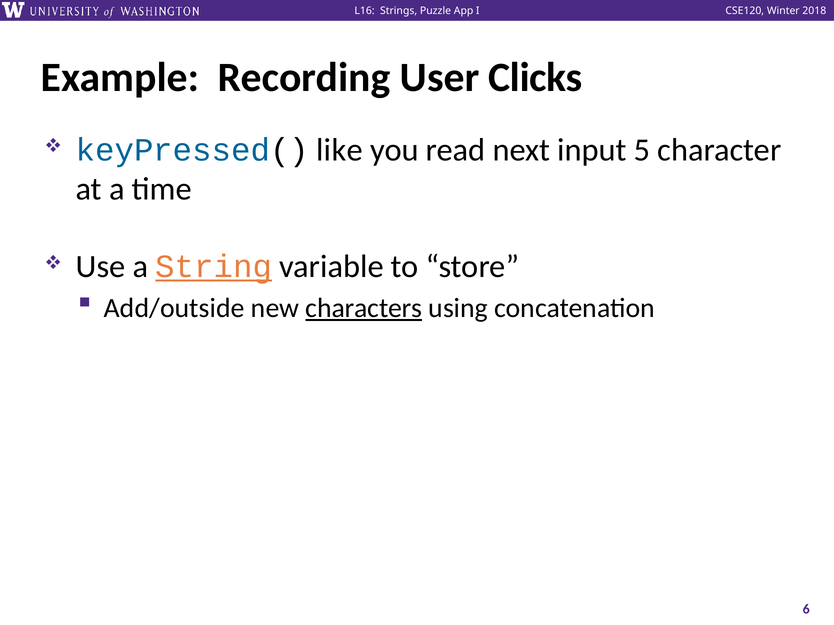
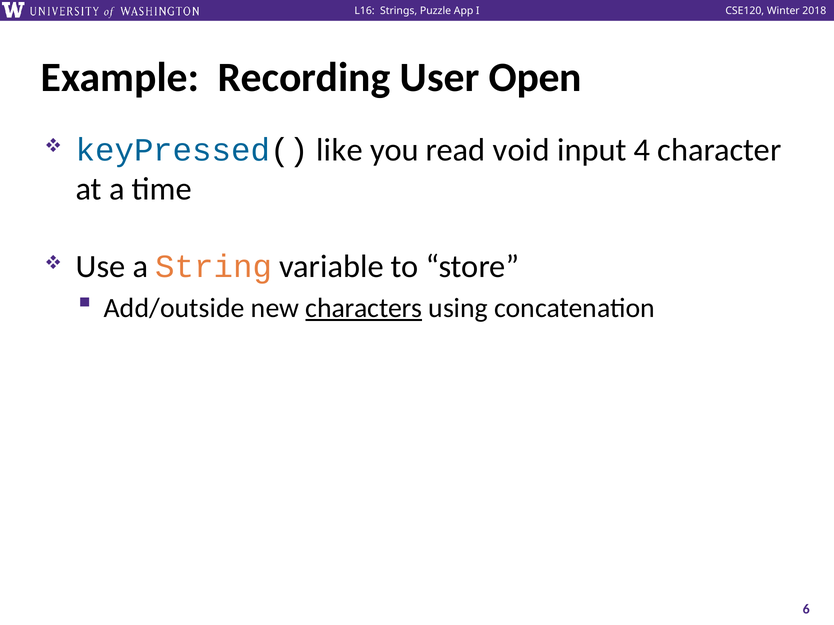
Clicks: Clicks -> Open
next: next -> void
5: 5 -> 4
String underline: present -> none
